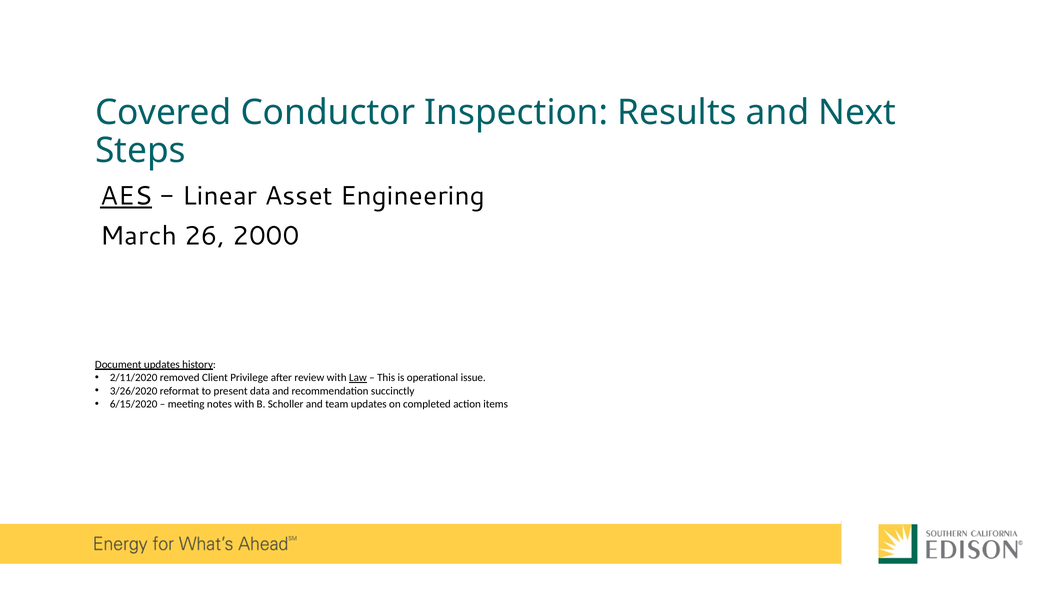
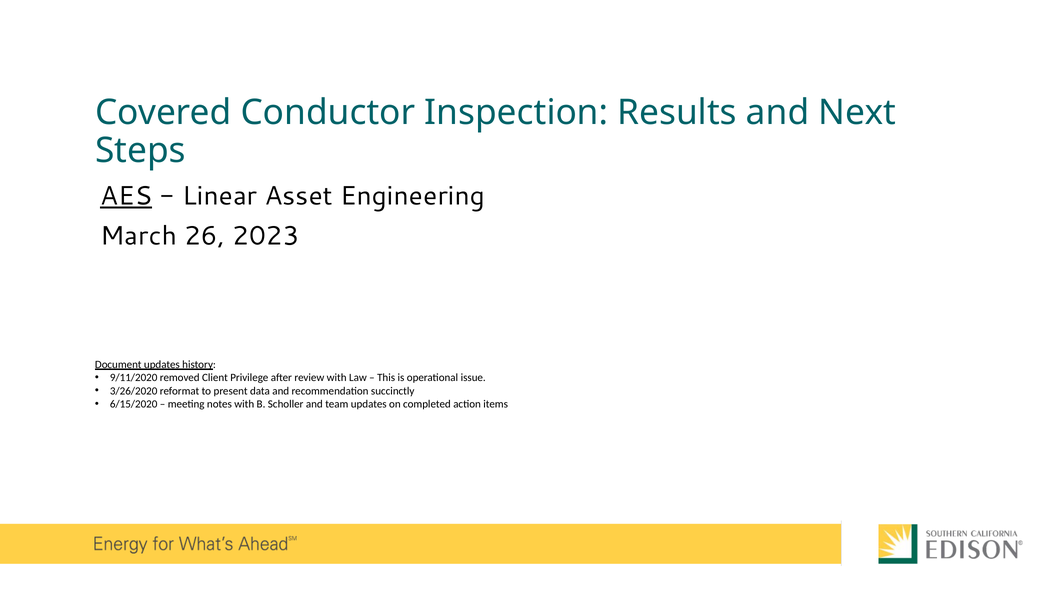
2000: 2000 -> 2023
2/11/2020: 2/11/2020 -> 9/11/2020
Law underline: present -> none
